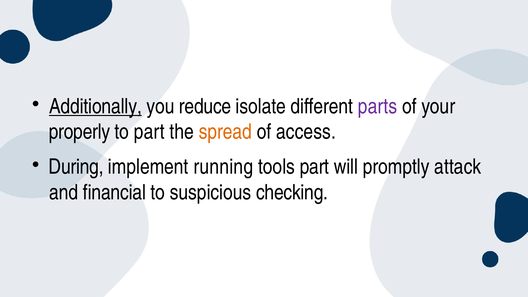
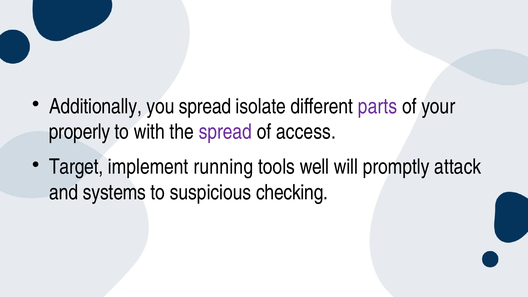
Additionally underline: present -> none
you reduce: reduce -> spread
to part: part -> with
spread at (225, 132) colour: orange -> purple
During: During -> Target
tools part: part -> well
financial: financial -> systems
